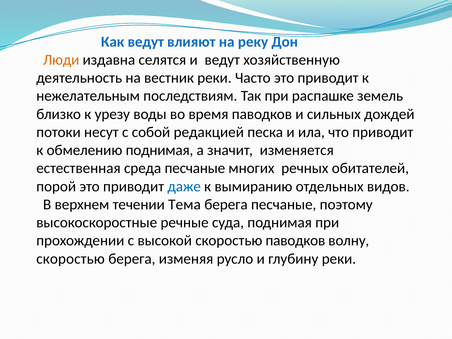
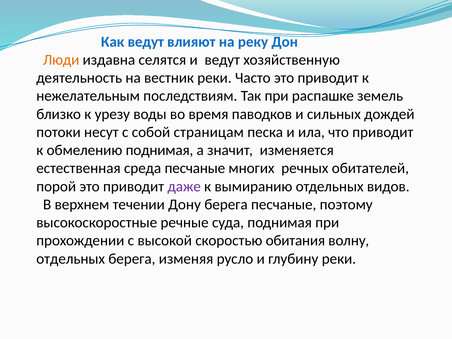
редакцией: редакцией -> страницам
даже colour: blue -> purple
Тема: Тема -> Дону
скоростью паводков: паводков -> обитания
скоростью at (71, 259): скоростью -> отдельных
